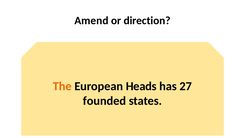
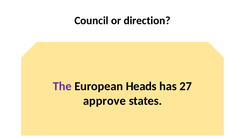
Amend: Amend -> Council
The colour: orange -> purple
founded: founded -> approve
